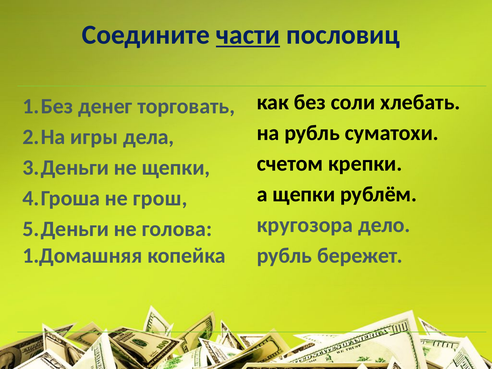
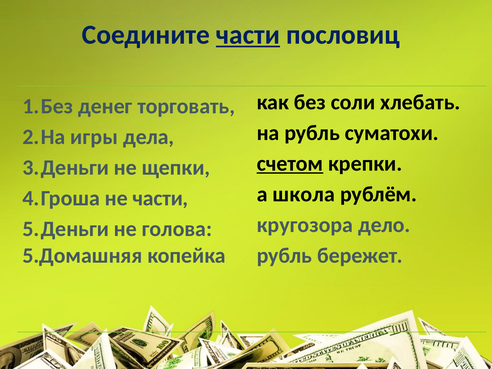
счетом underline: none -> present
а щепки: щепки -> школа
не грош: грош -> части
1.Домашняя: 1.Домашняя -> 5.Домашняя
